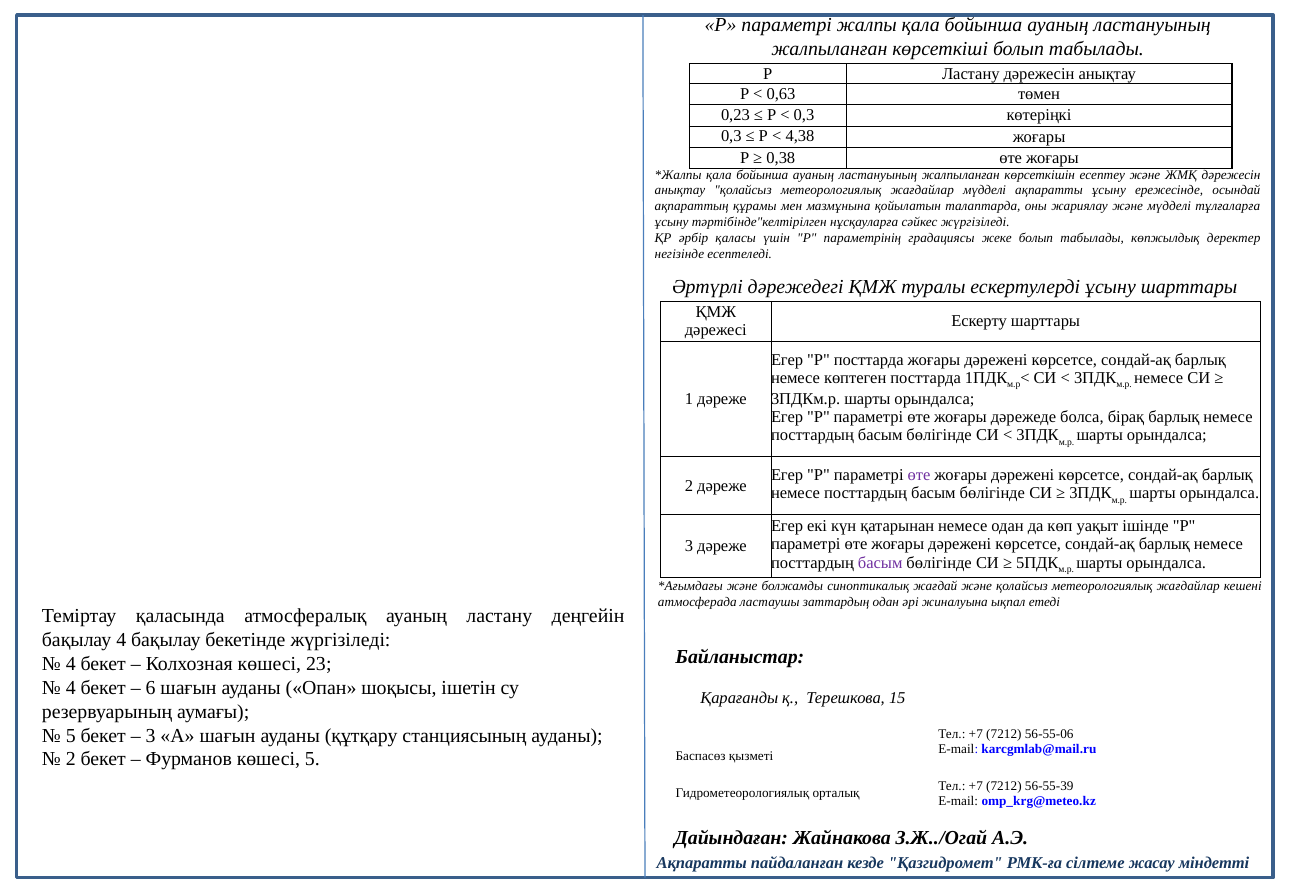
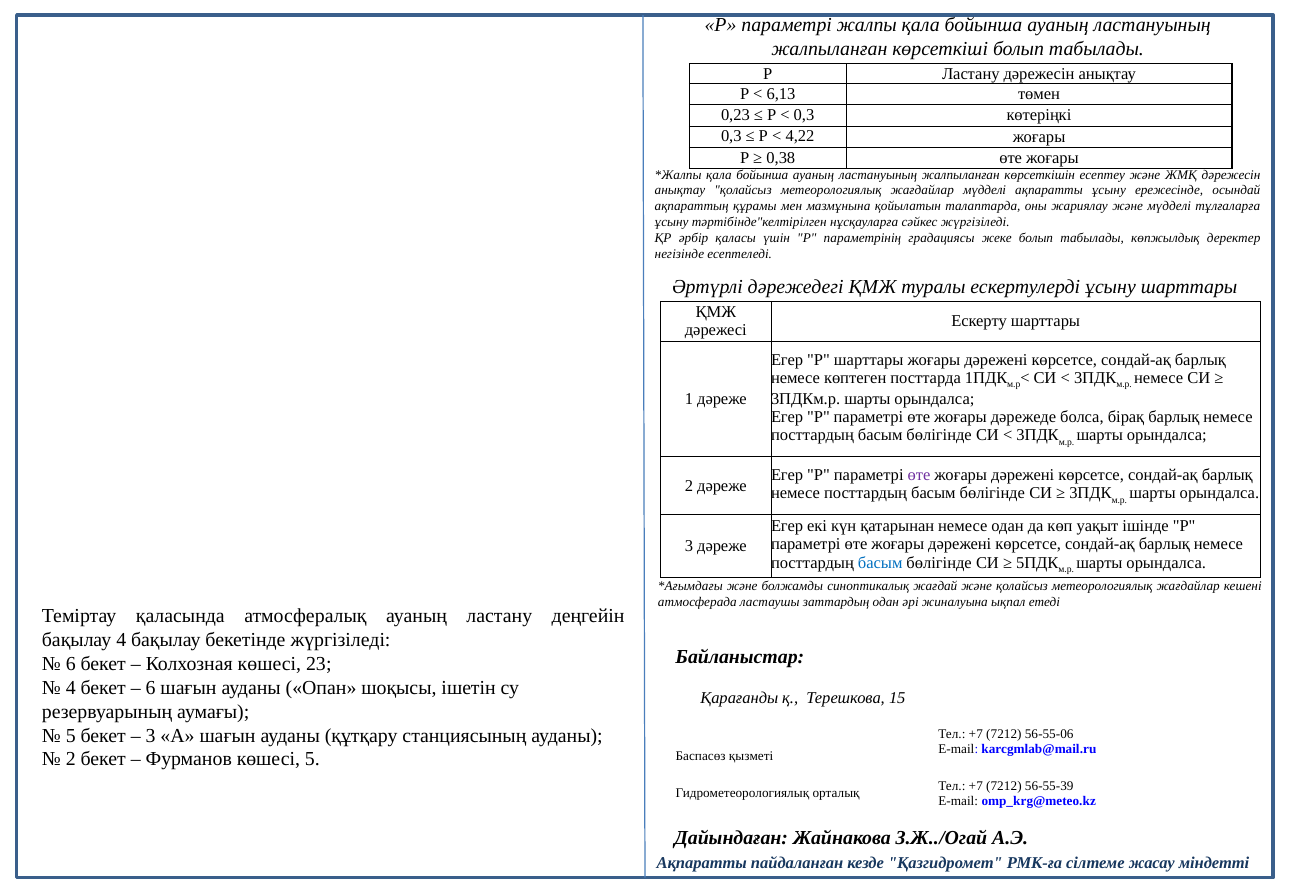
0,63: 0,63 -> 6,13
4,38: 4,38 -> 4,22
Р посттарда: посттарда -> шарттары
басым at (880, 563) colour: purple -> blue
4 at (71, 664): 4 -> 6
